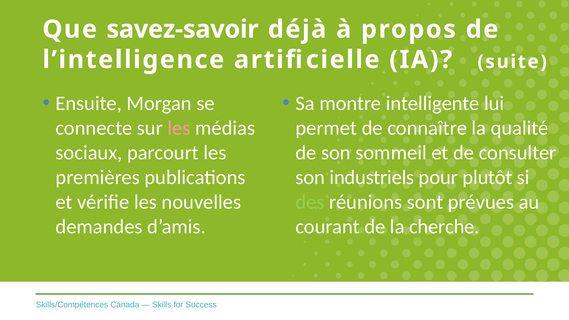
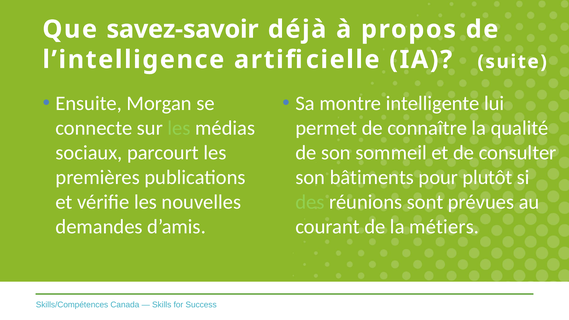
les at (179, 128) colour: pink -> light green
industriels: industriels -> bâtiments
cherche: cherche -> métiers
